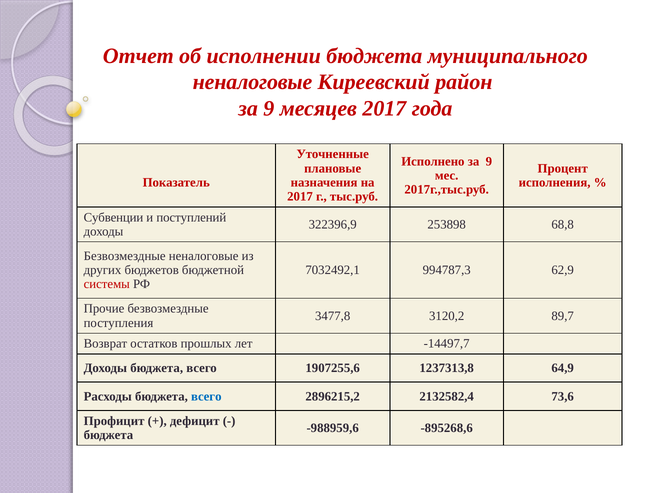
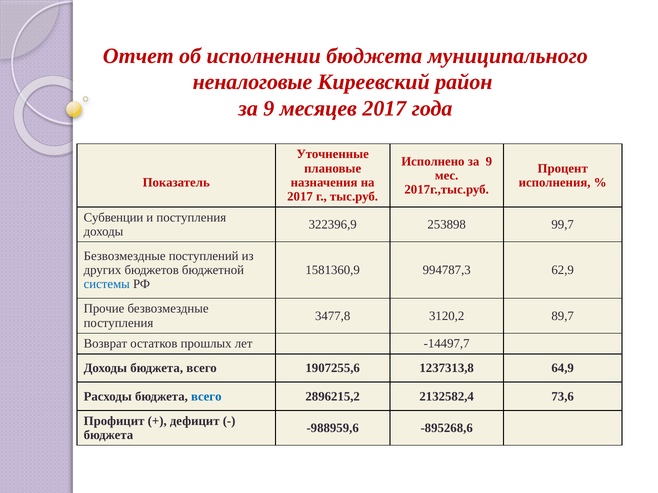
и поступлений: поступлений -> поступления
68,8: 68,8 -> 99,7
Безвозмездные неналоговые: неналоговые -> поступлений
7032492,1: 7032492,1 -> 1581360,9
системы colour: red -> blue
